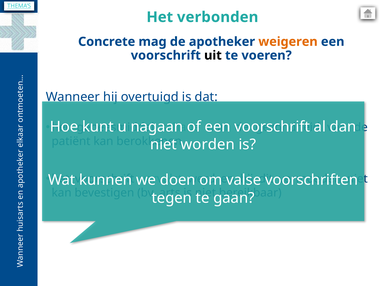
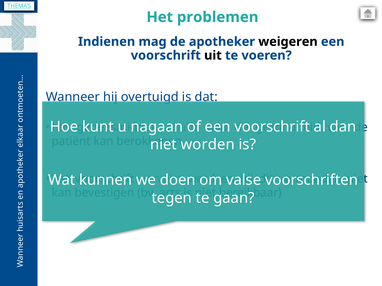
verbonden: verbonden -> problemen
Concrete: Concrete -> Indienen
weigeren colour: orange -> black
